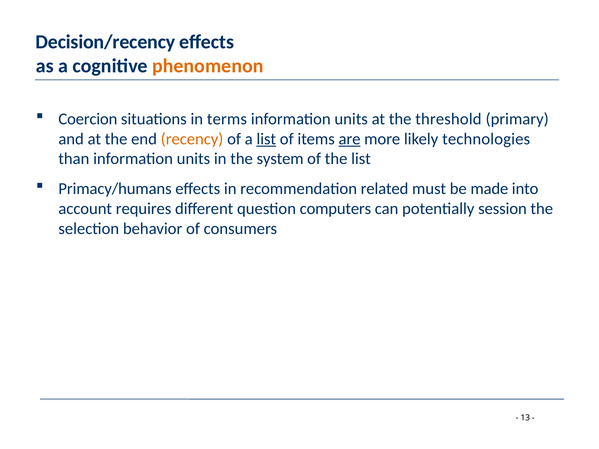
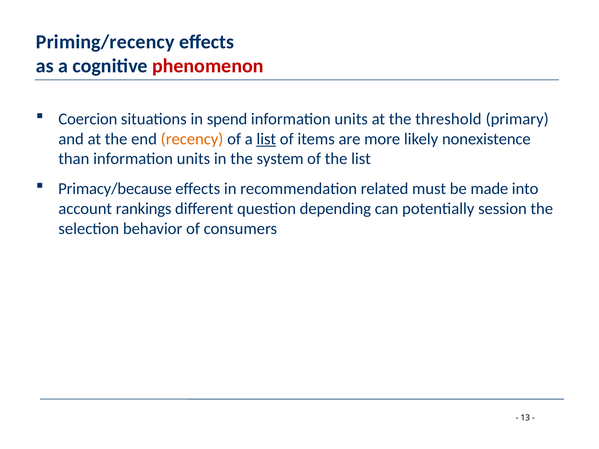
Decision/recency: Decision/recency -> Priming/recency
phenomenon colour: orange -> red
terms: terms -> spend
are underline: present -> none
technologies: technologies -> nonexistence
Primacy/humans: Primacy/humans -> Primacy/because
requires: requires -> rankings
computers: computers -> depending
